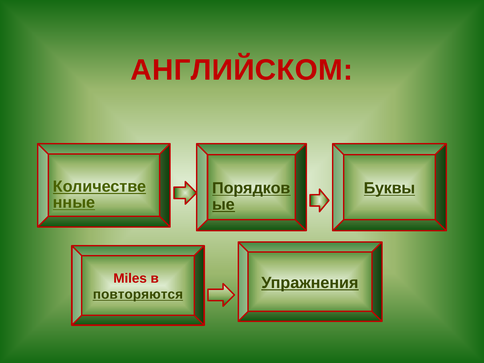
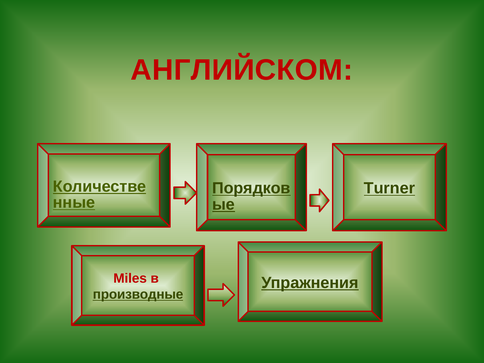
Буквы: Буквы -> Turner
повторяются: повторяются -> производные
